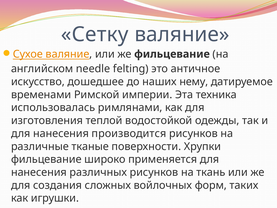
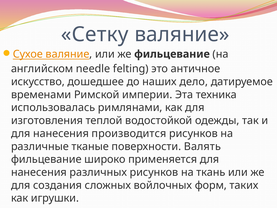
нему: нему -> дело
Хрупки: Хрупки -> Валять
